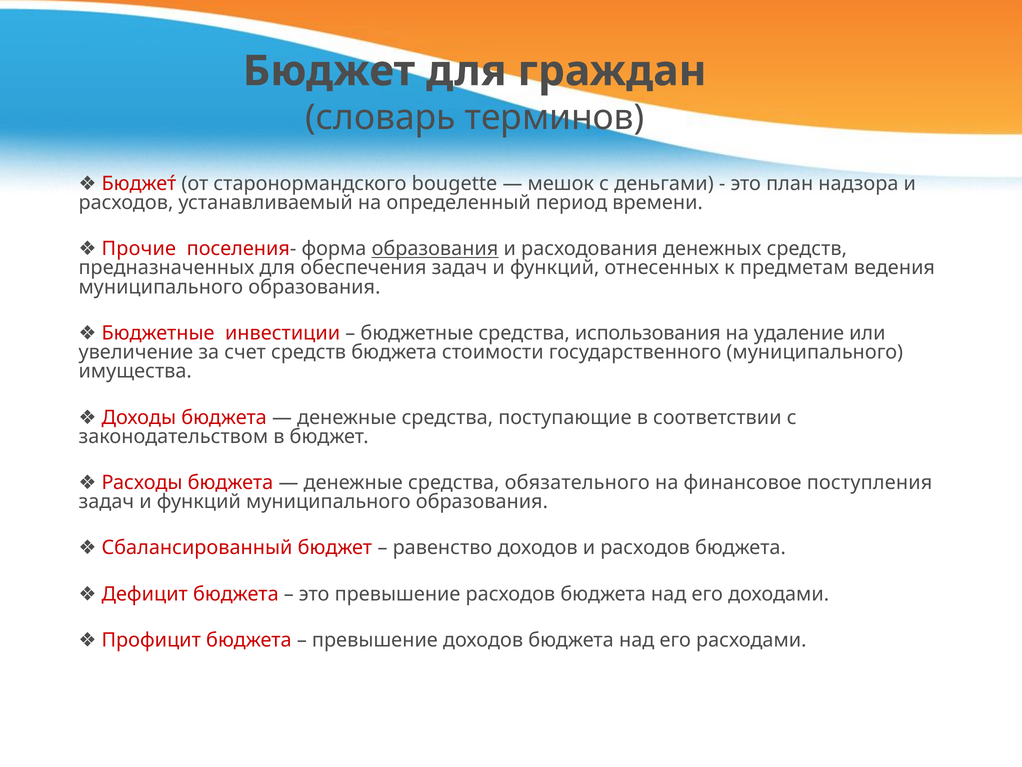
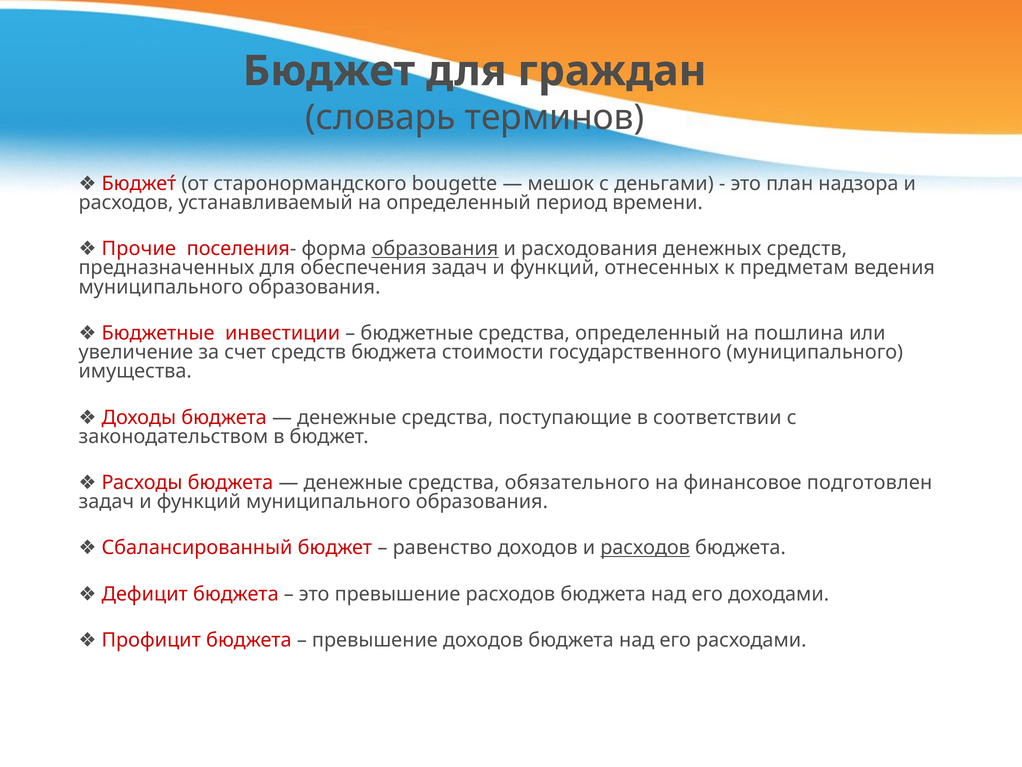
средства использования: использования -> определенный
удаление: удаление -> пошлина
поступления: поступления -> подготовлен
расходов at (645, 548) underline: none -> present
